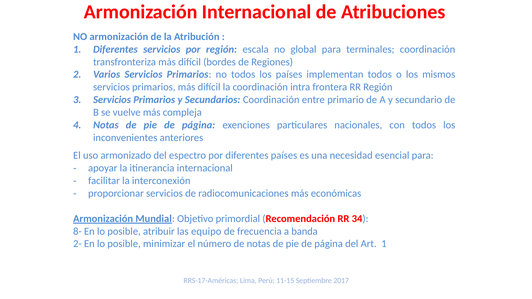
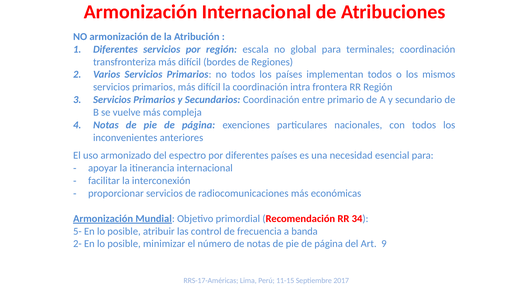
8-: 8- -> 5-
equipo: equipo -> control
Art 1: 1 -> 9
